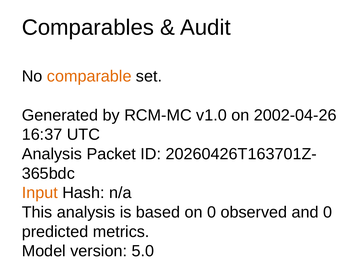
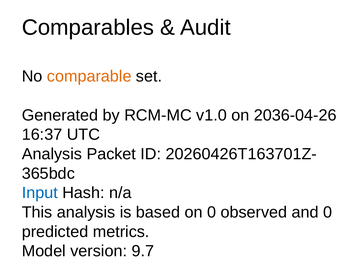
2002-04-26: 2002-04-26 -> 2036-04-26
Input colour: orange -> blue
5.0: 5.0 -> 9.7
